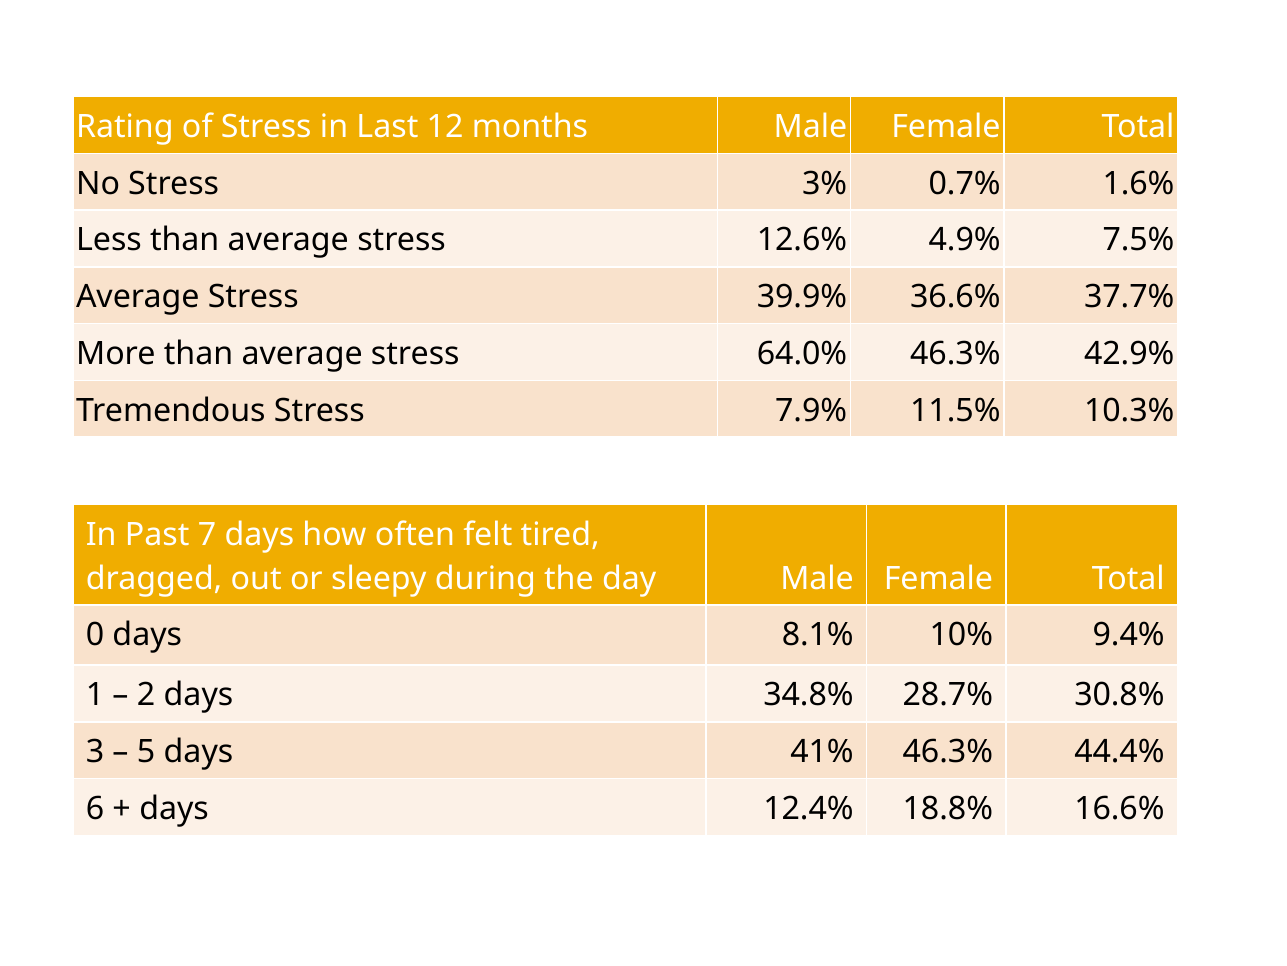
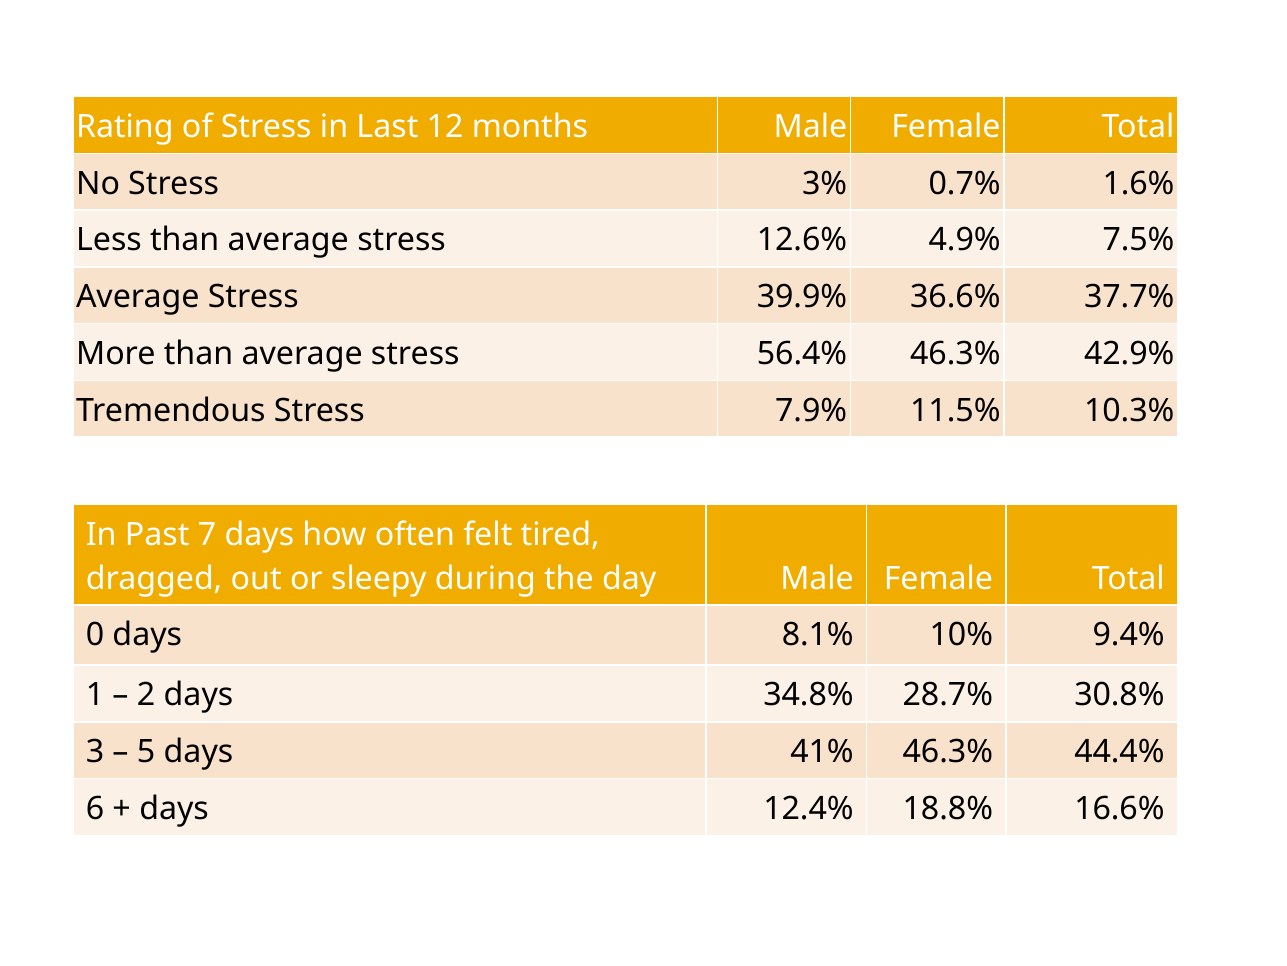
64.0%: 64.0% -> 56.4%
